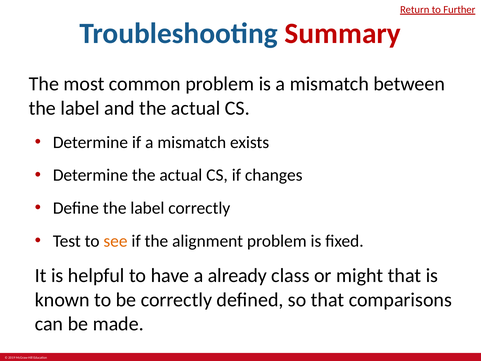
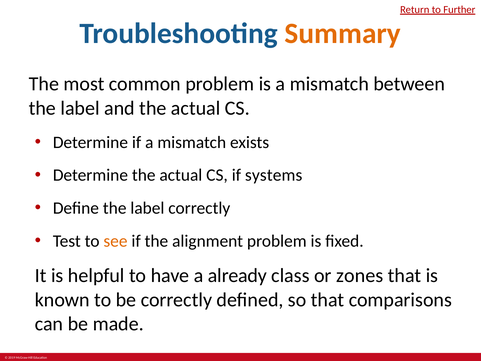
Summary colour: red -> orange
changes: changes -> systems
might: might -> zones
